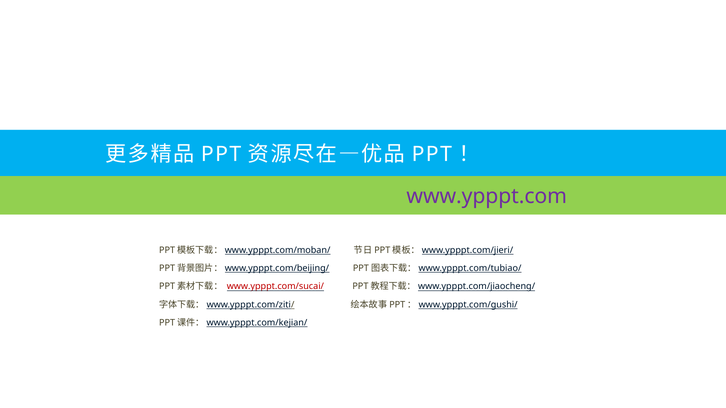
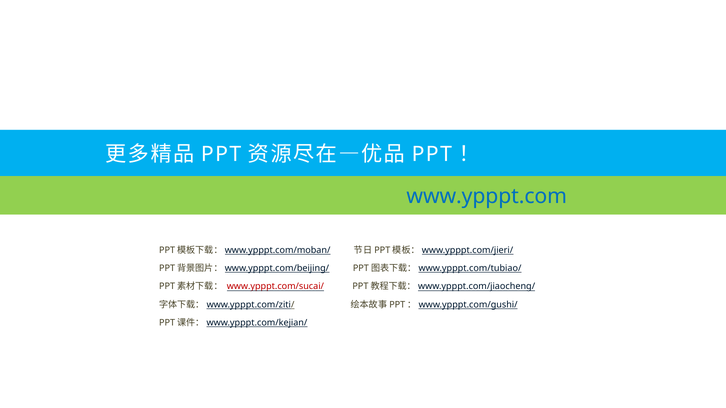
www.ypppt.com colour: purple -> blue
